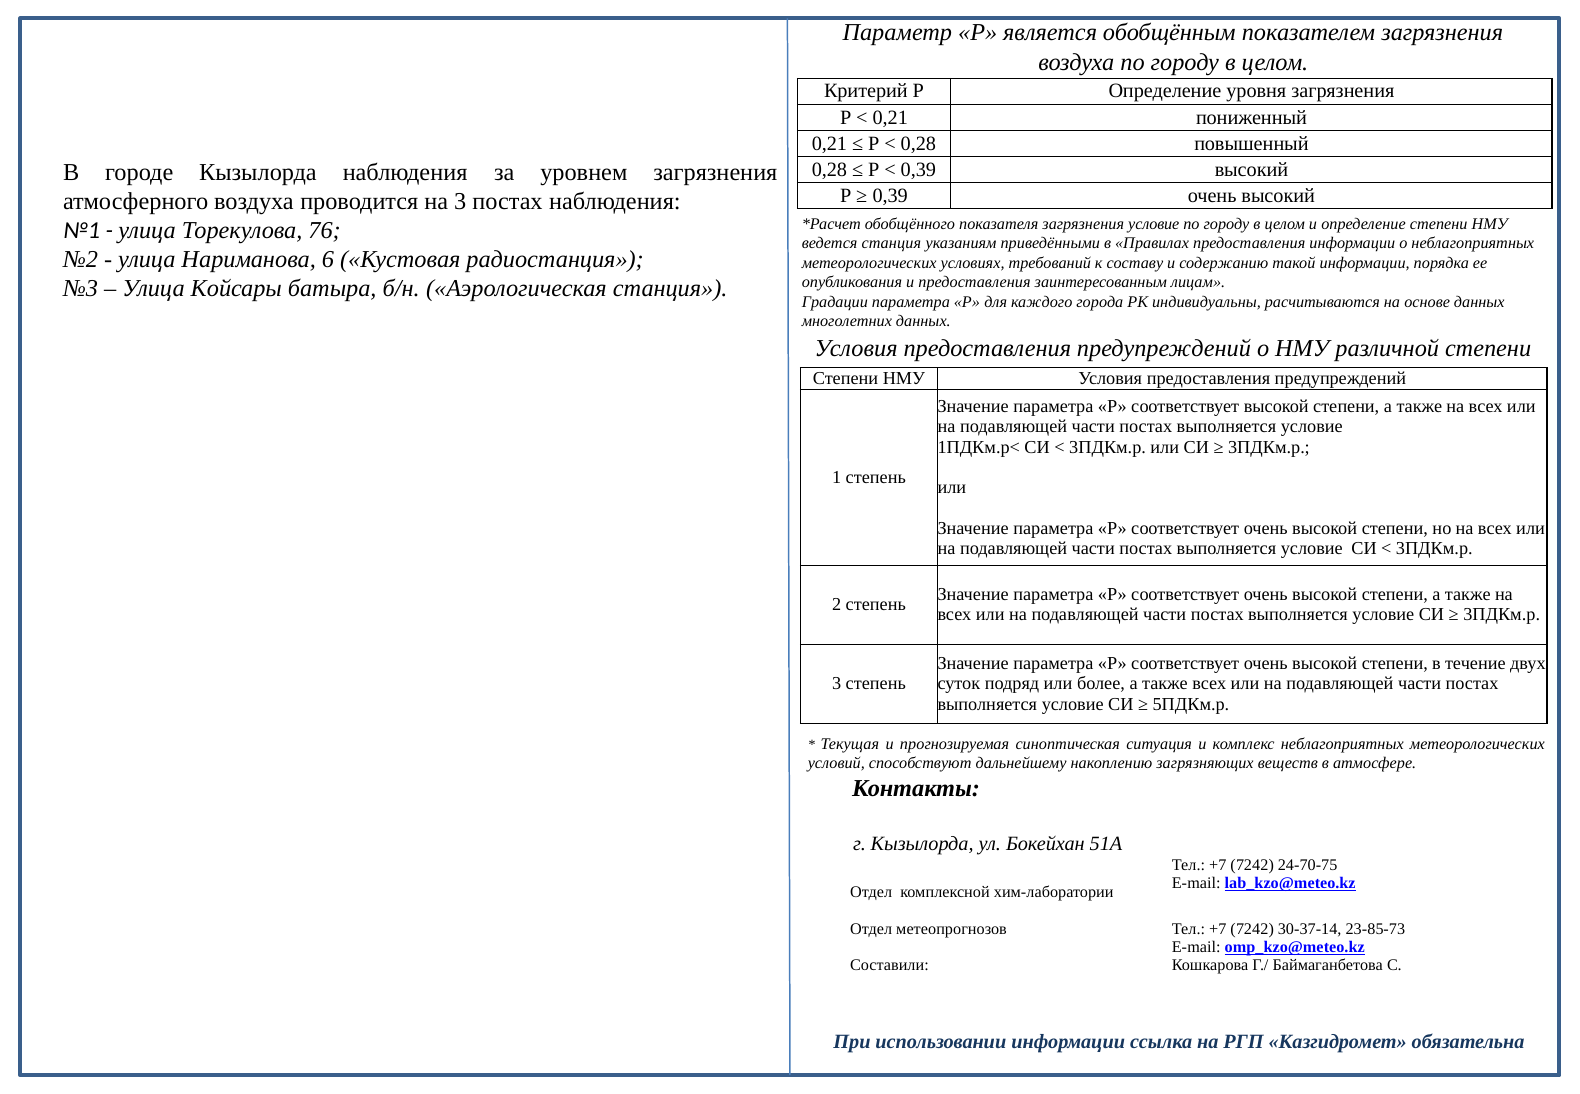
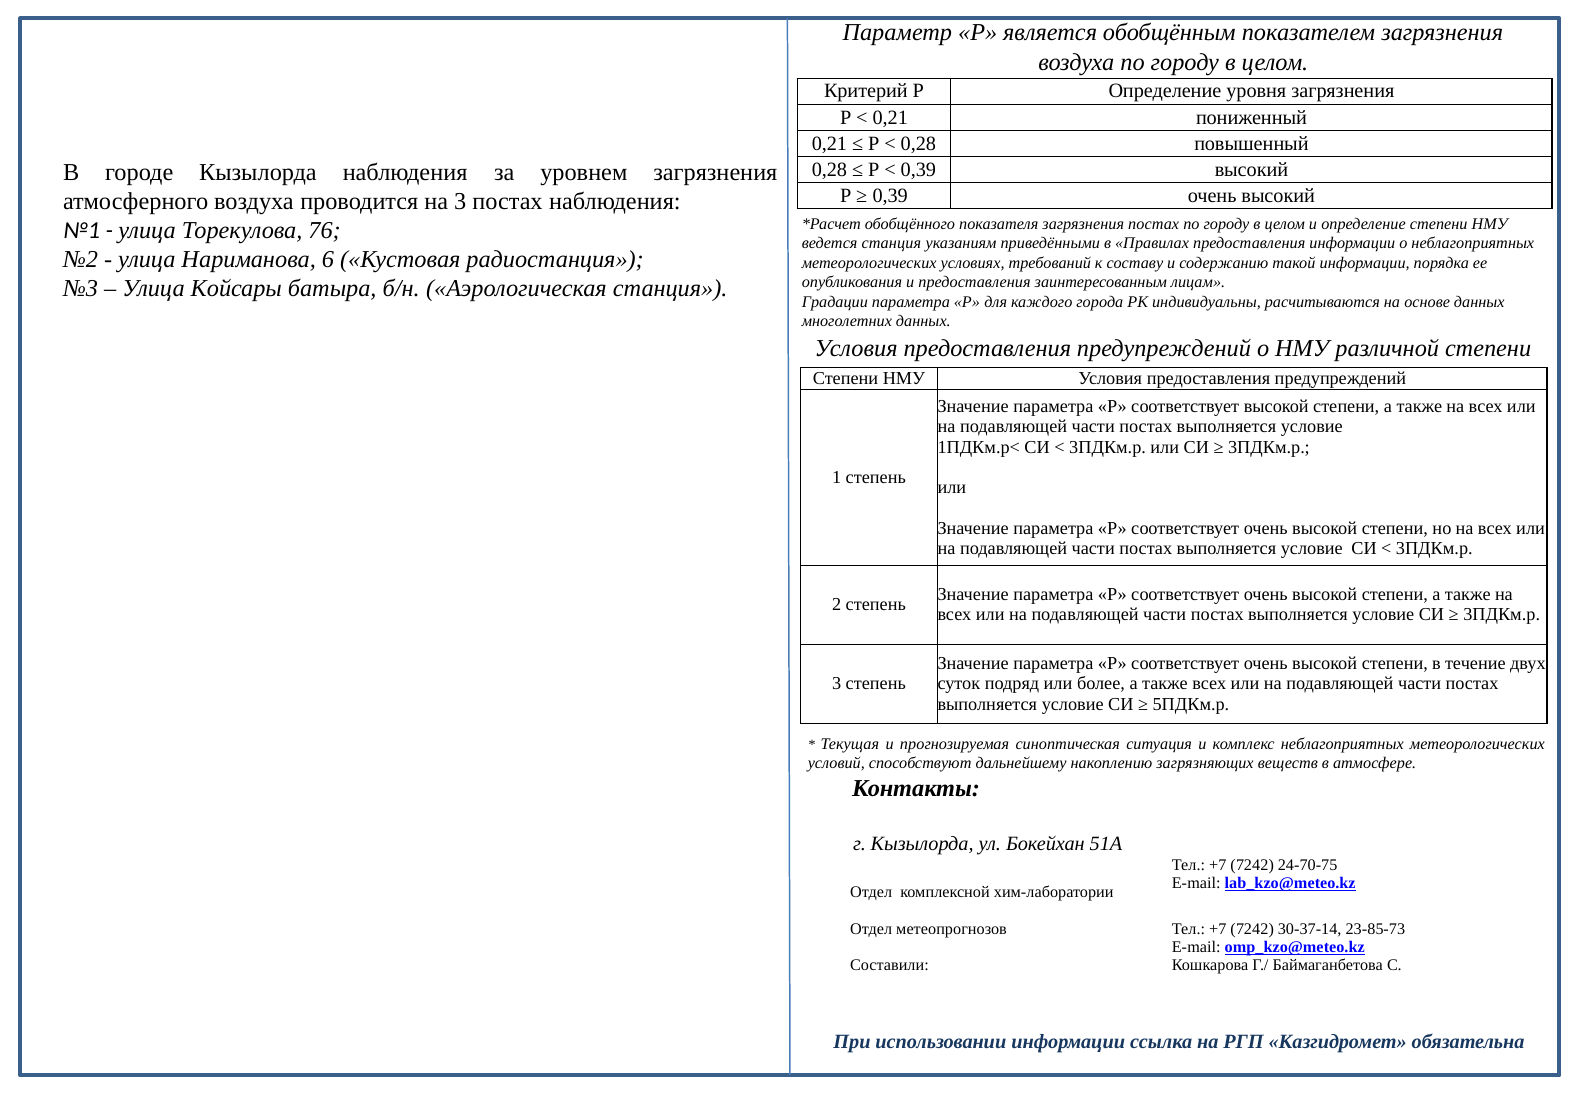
загрязнения условие: условие -> постах
